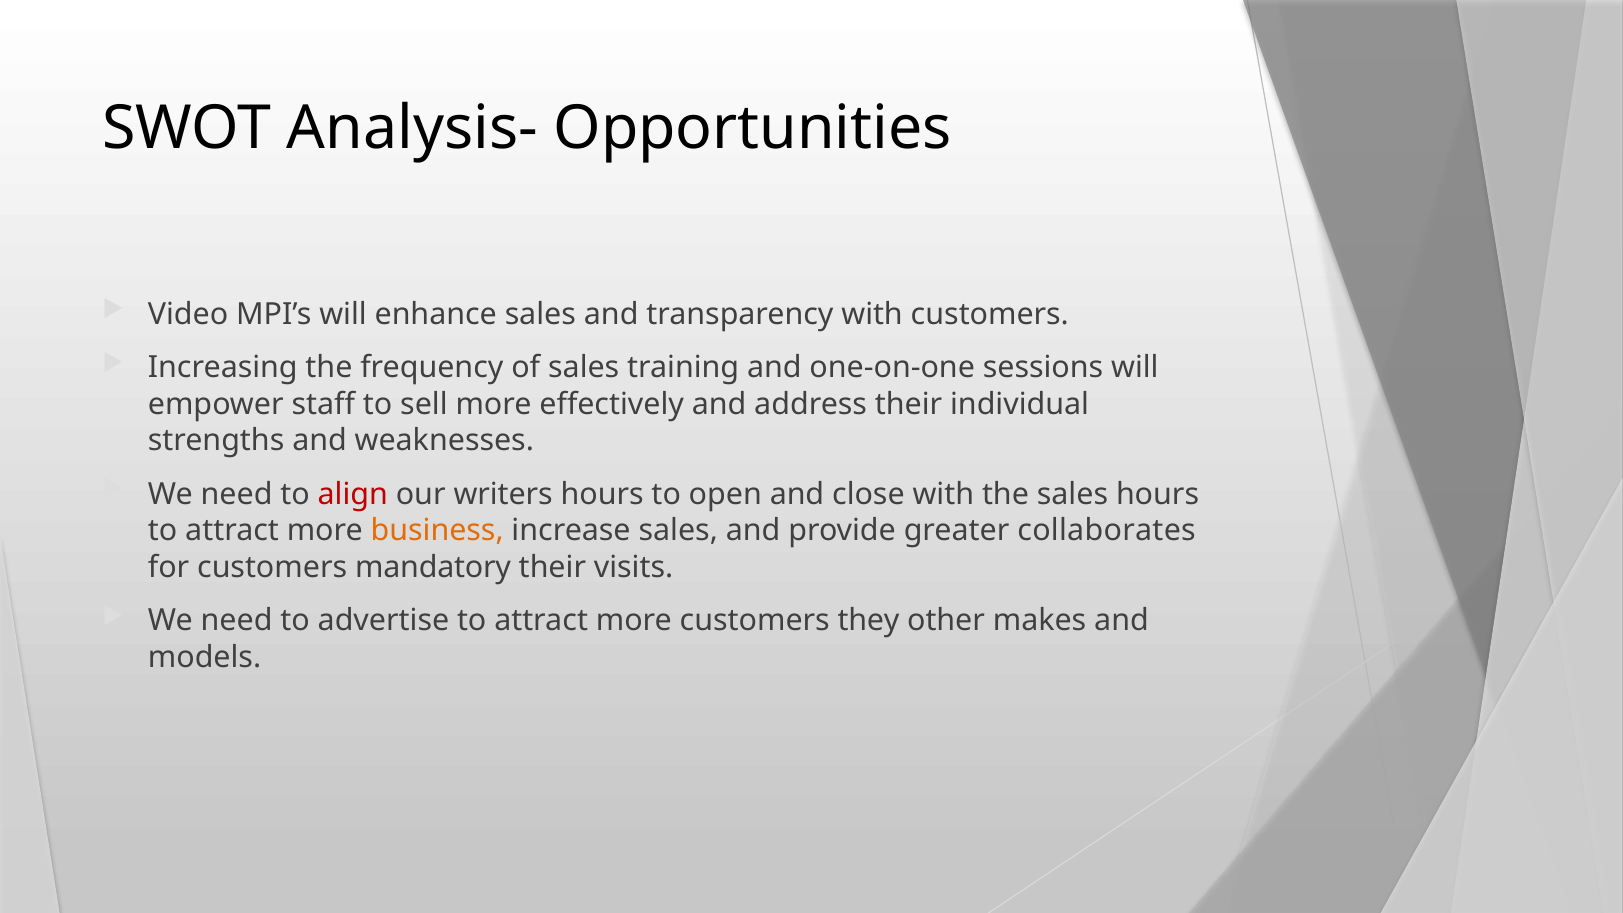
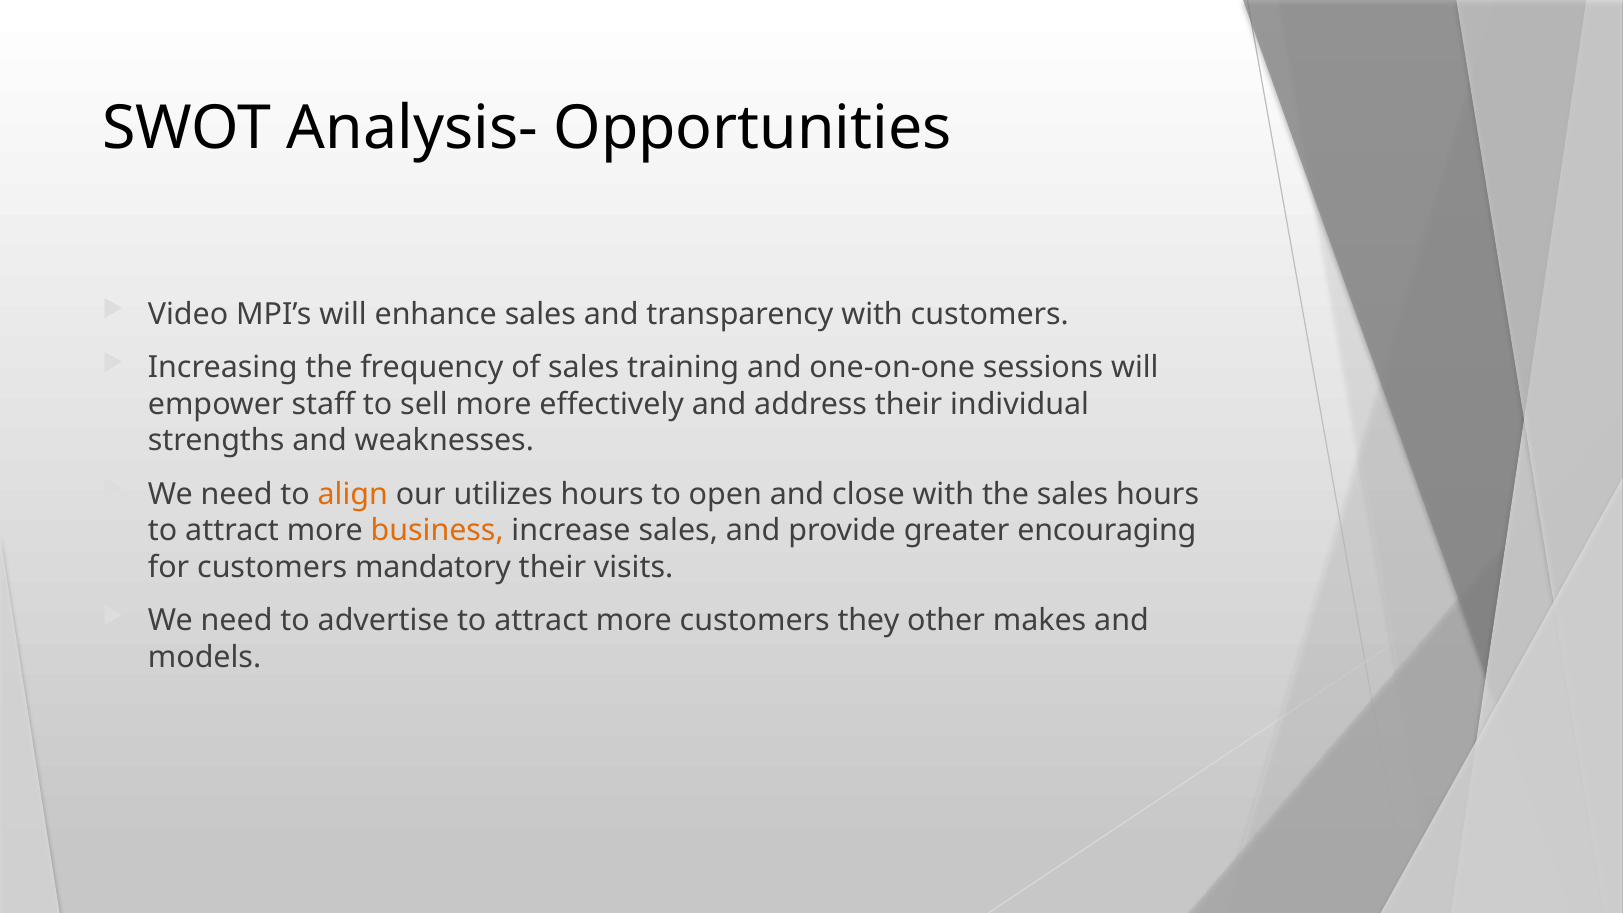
align colour: red -> orange
writers: writers -> utilizes
collaborates: collaborates -> encouraging
